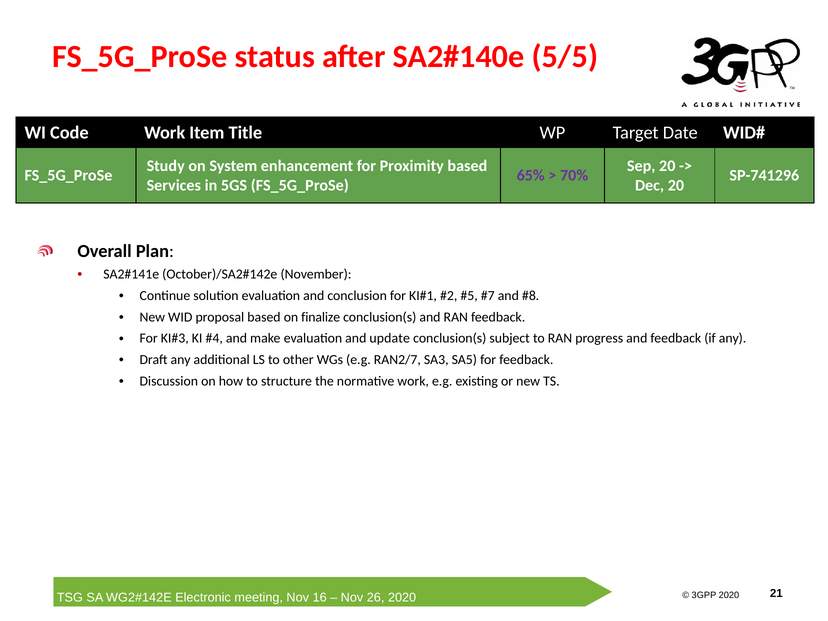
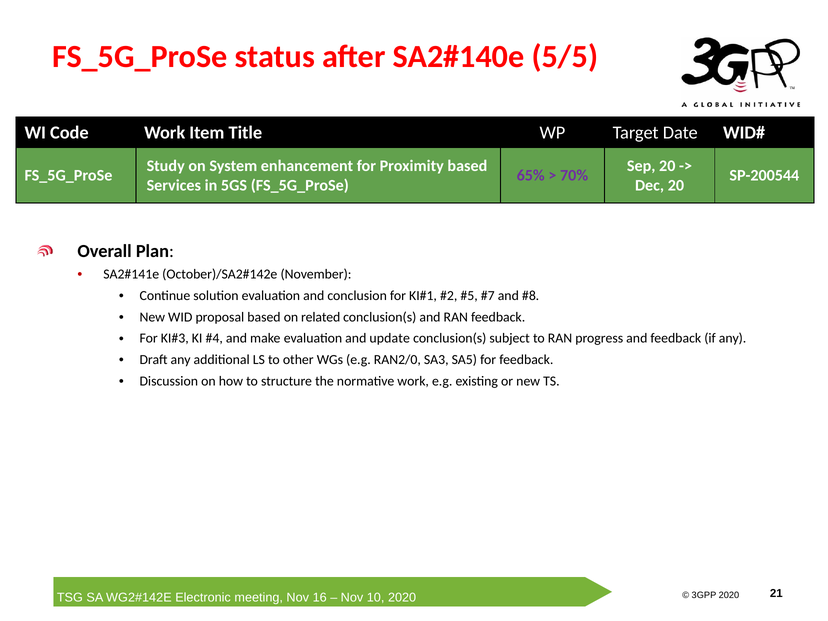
SP-741296: SP-741296 -> SP-200544
finalize: finalize -> related
RAN2/7: RAN2/7 -> RAN2/0
26: 26 -> 10
